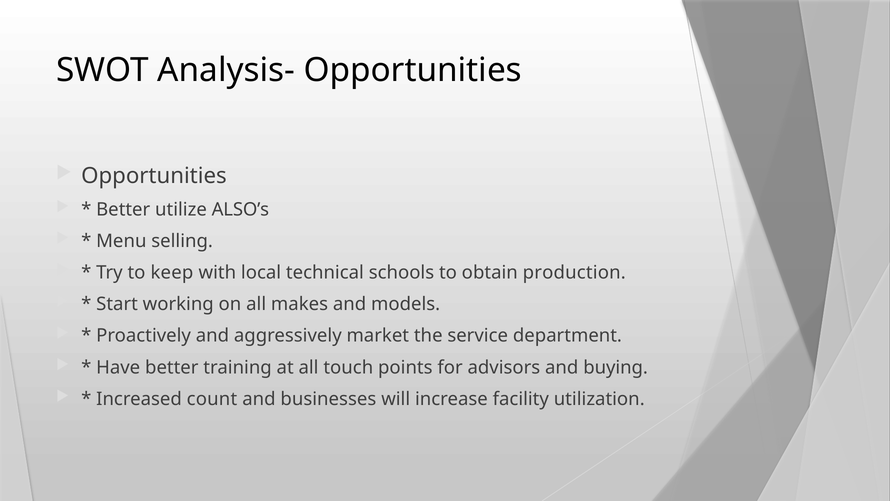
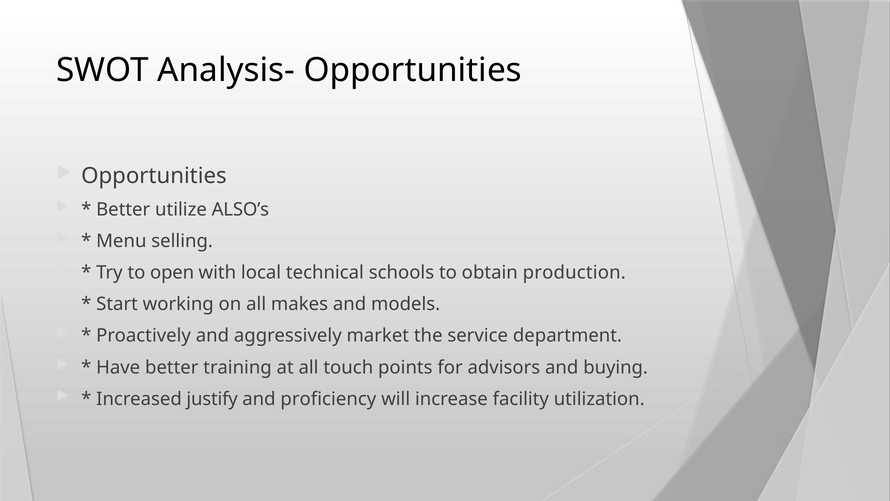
keep: keep -> open
count: count -> justify
businesses: businesses -> proficiency
